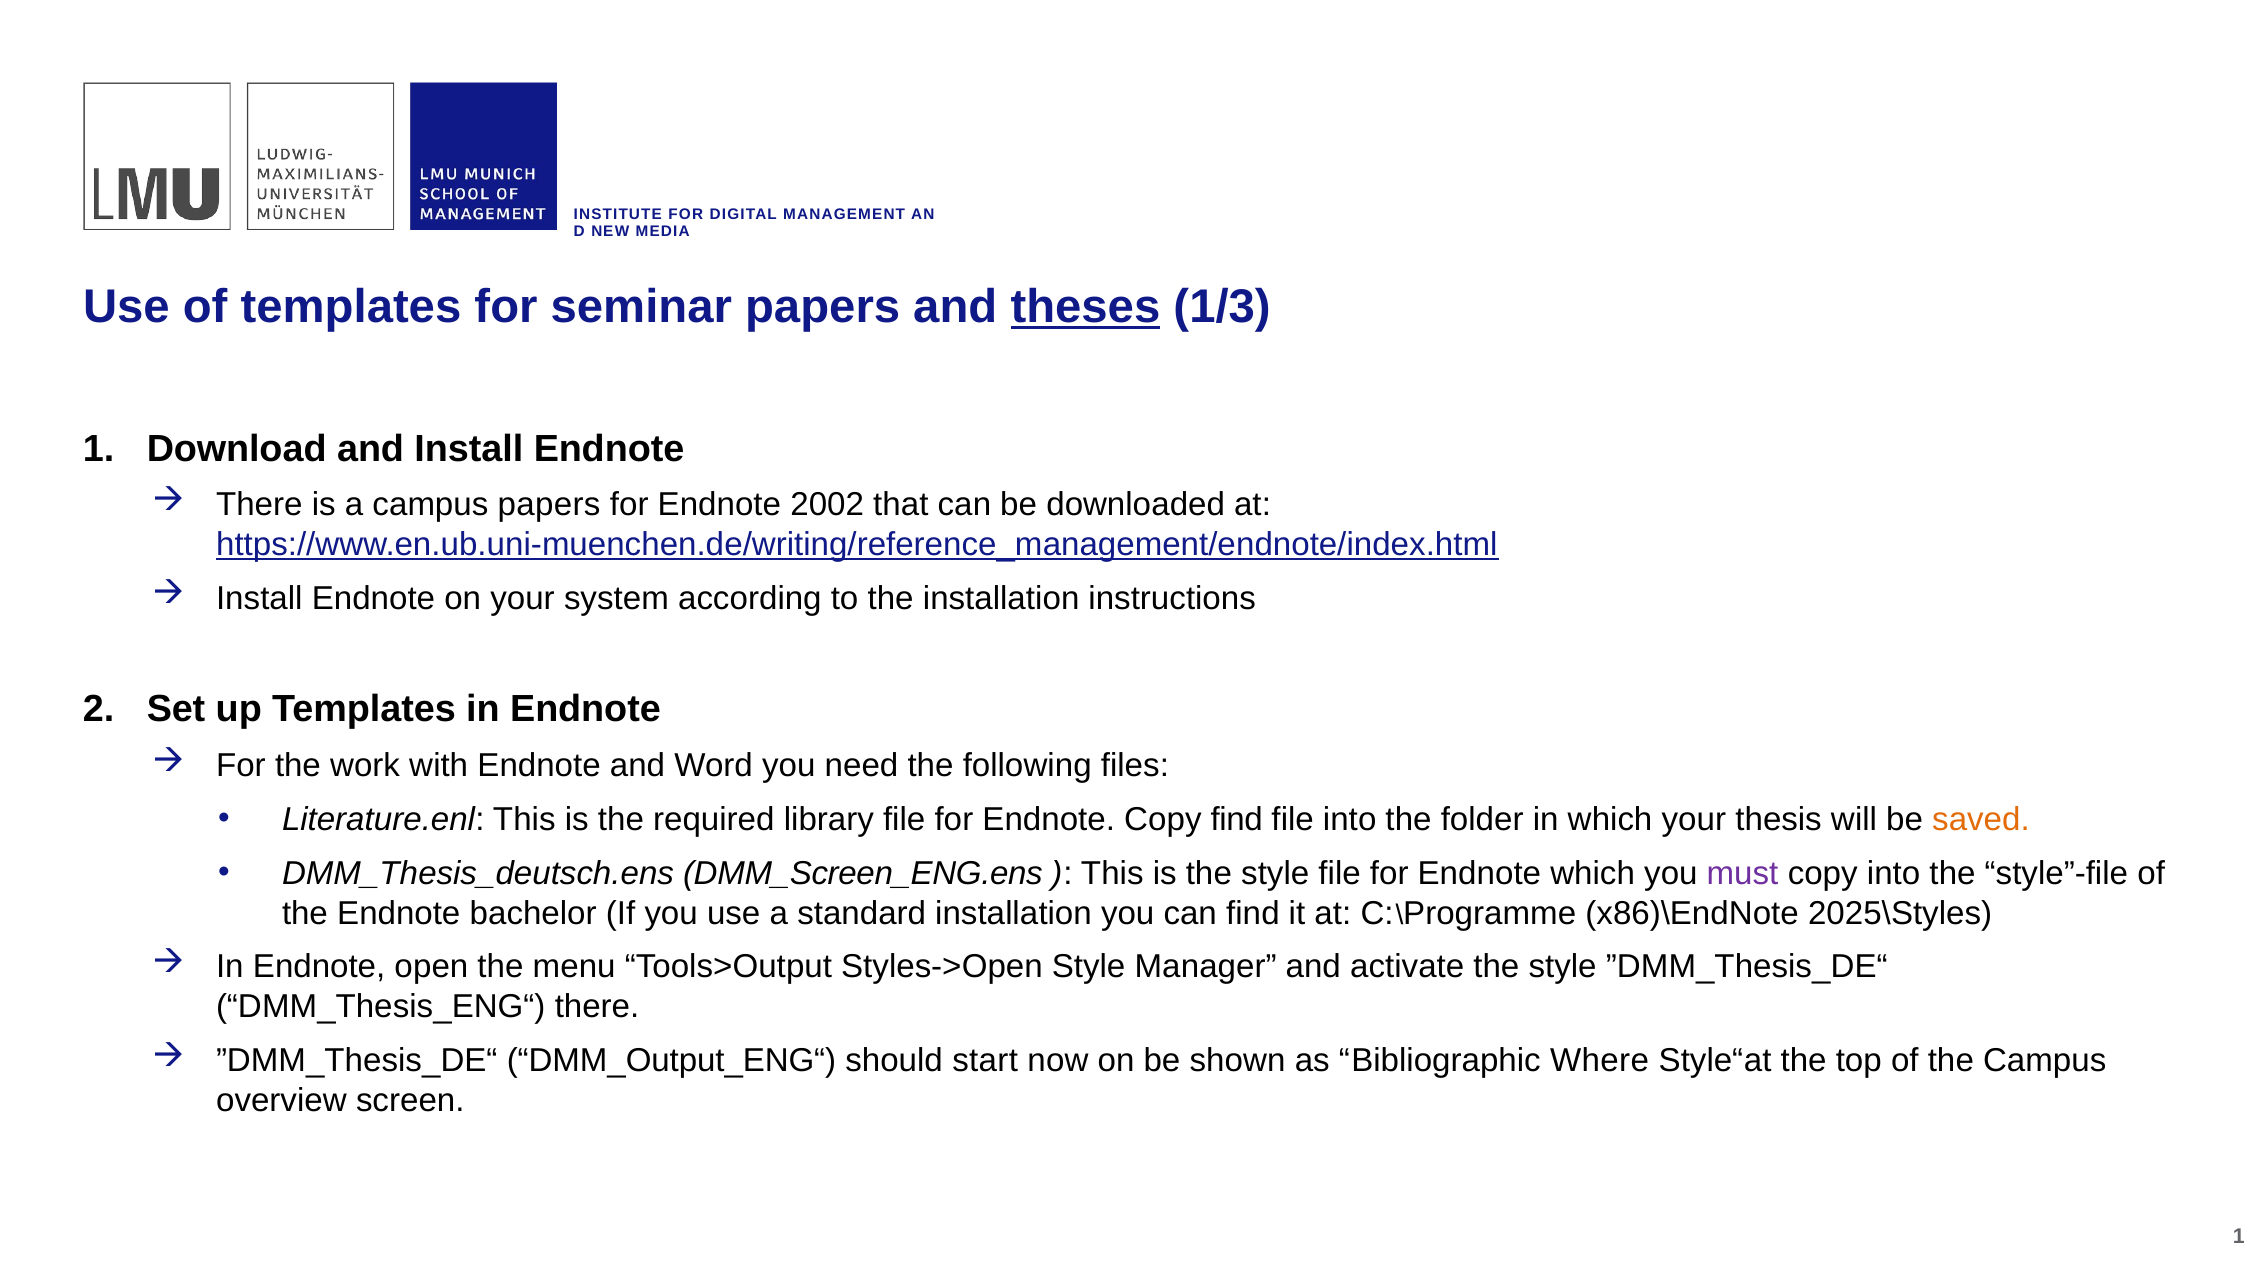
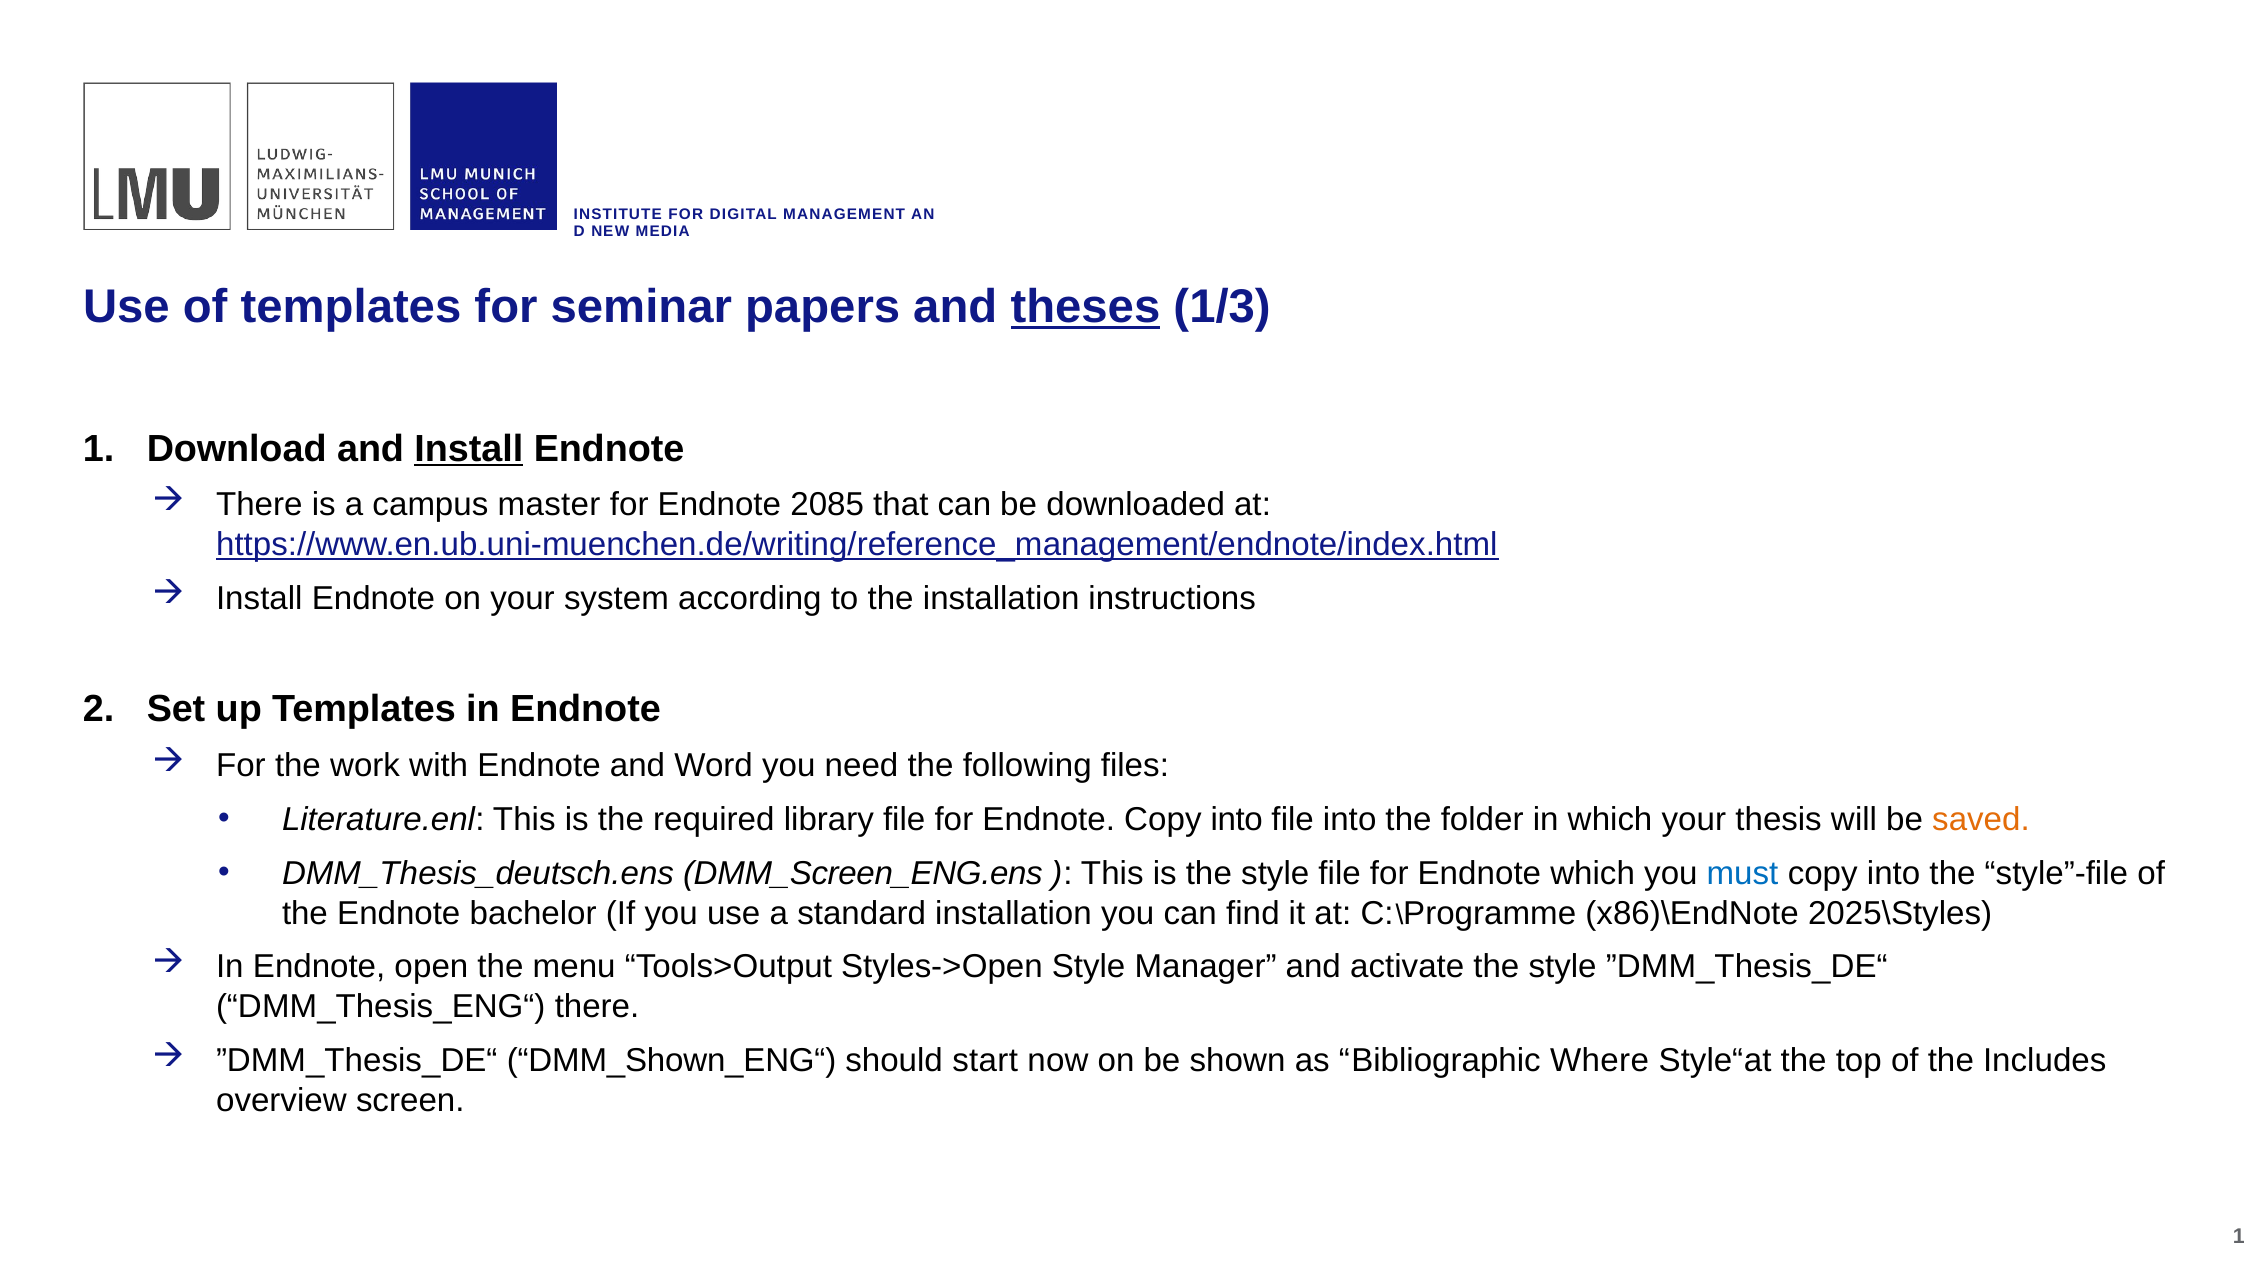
Install at (469, 449) underline: none -> present
campus papers: papers -> master
2002: 2002 -> 2085
Endnote Copy find: find -> into
must colour: purple -> blue
DMM_Output_ENG“: DMM_Output_ENG“ -> DMM_Shown_ENG“
the Campus: Campus -> Includes
